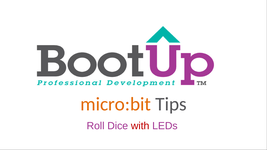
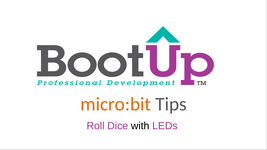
with colour: red -> black
